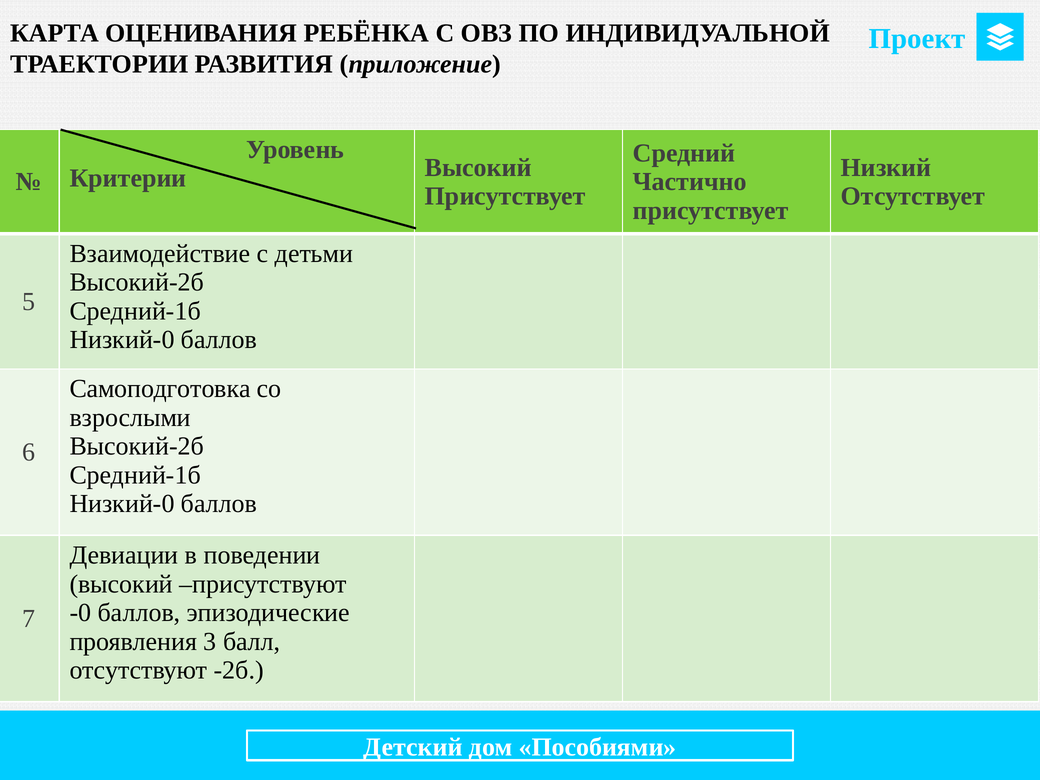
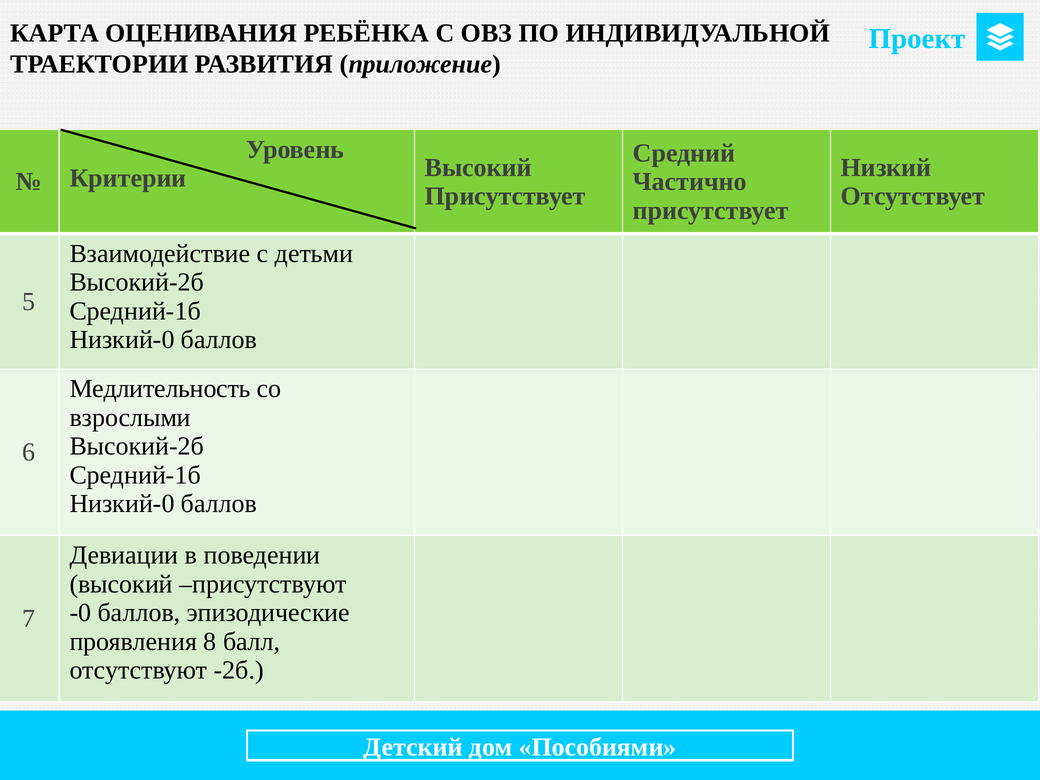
Самоподготовка: Самоподготовка -> Медлительность
3: 3 -> 8
